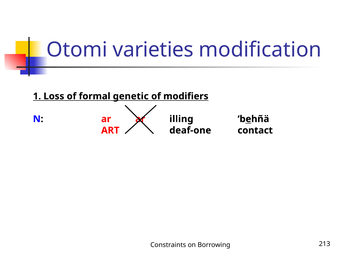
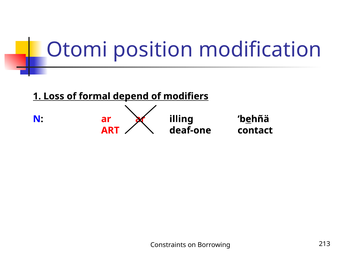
varieties: varieties -> position
genetic: genetic -> depend
